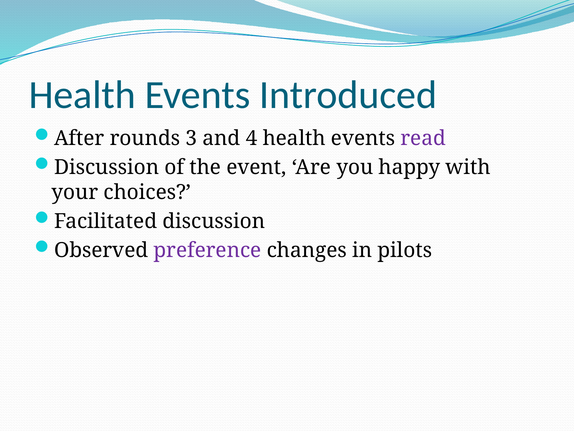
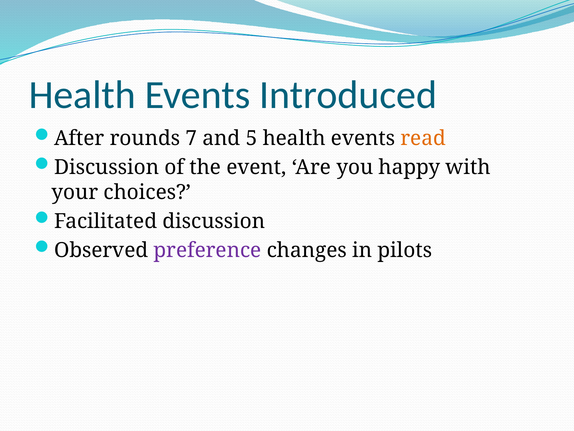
3: 3 -> 7
4: 4 -> 5
read colour: purple -> orange
